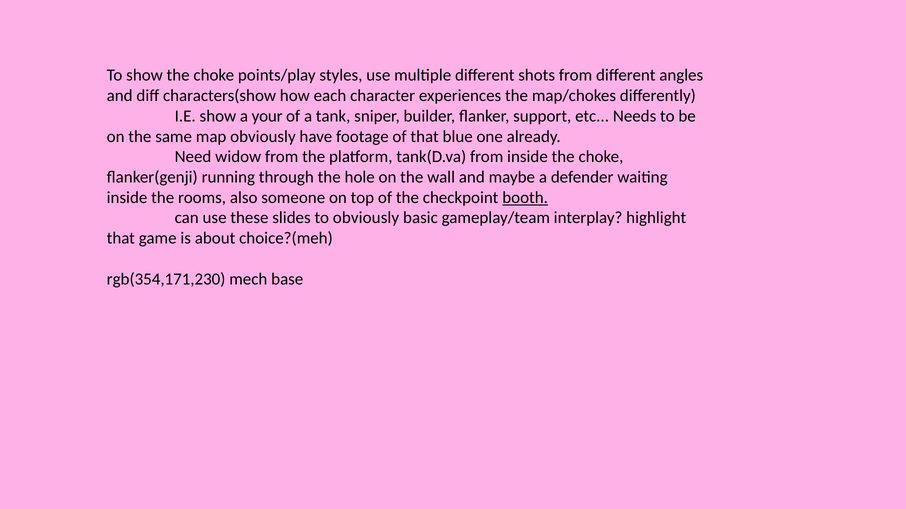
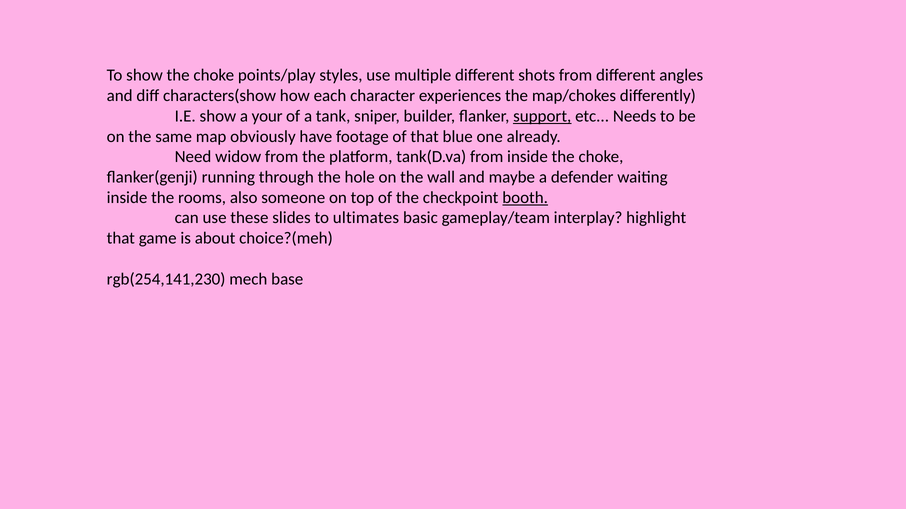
support underline: none -> present
to obviously: obviously -> ultimates
rgb(354,171,230: rgb(354,171,230 -> rgb(254,141,230
